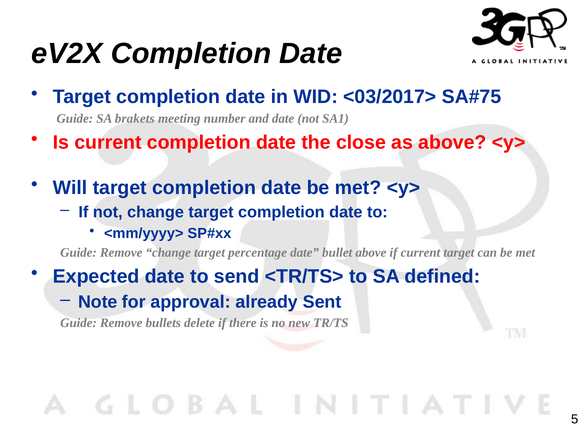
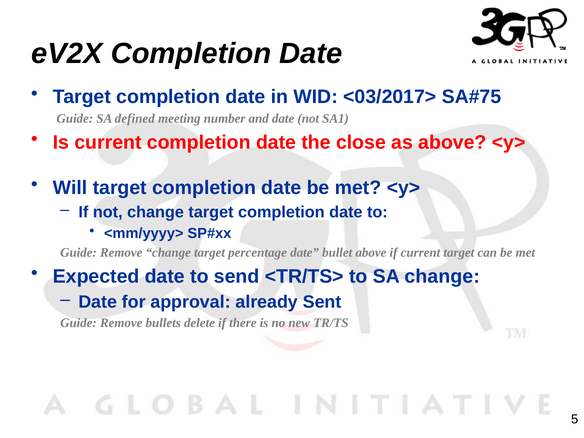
brakets: brakets -> defined
SA defined: defined -> change
Note at (98, 302): Note -> Date
